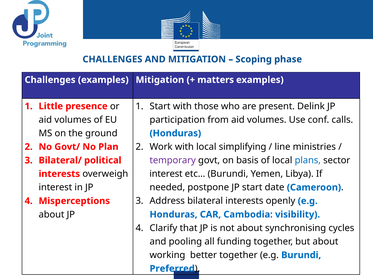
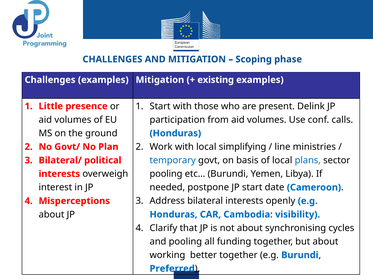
matters: matters -> existing
temporary colour: purple -> blue
interest at (166, 174): interest -> pooling
